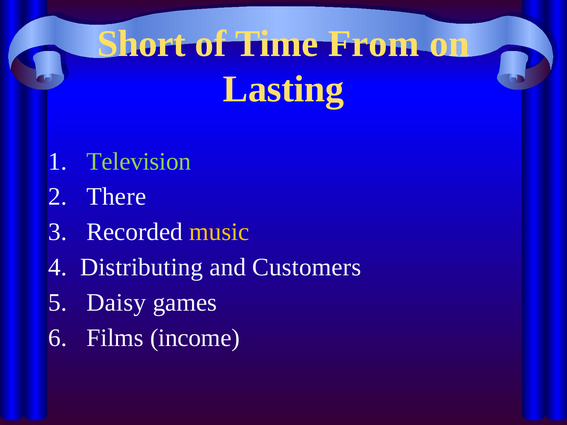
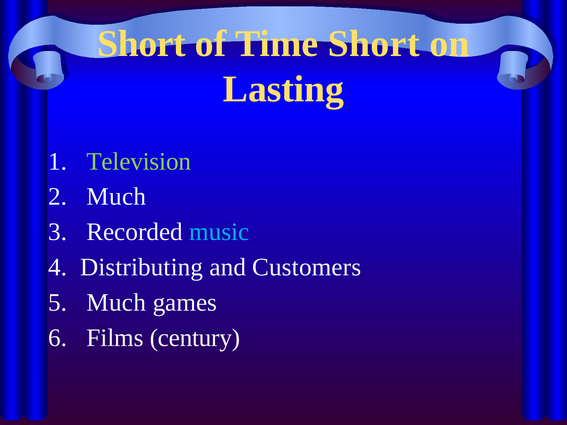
Time From: From -> Short
There at (116, 197): There -> Much
music colour: yellow -> light blue
Daisy at (116, 303): Daisy -> Much
income: income -> century
